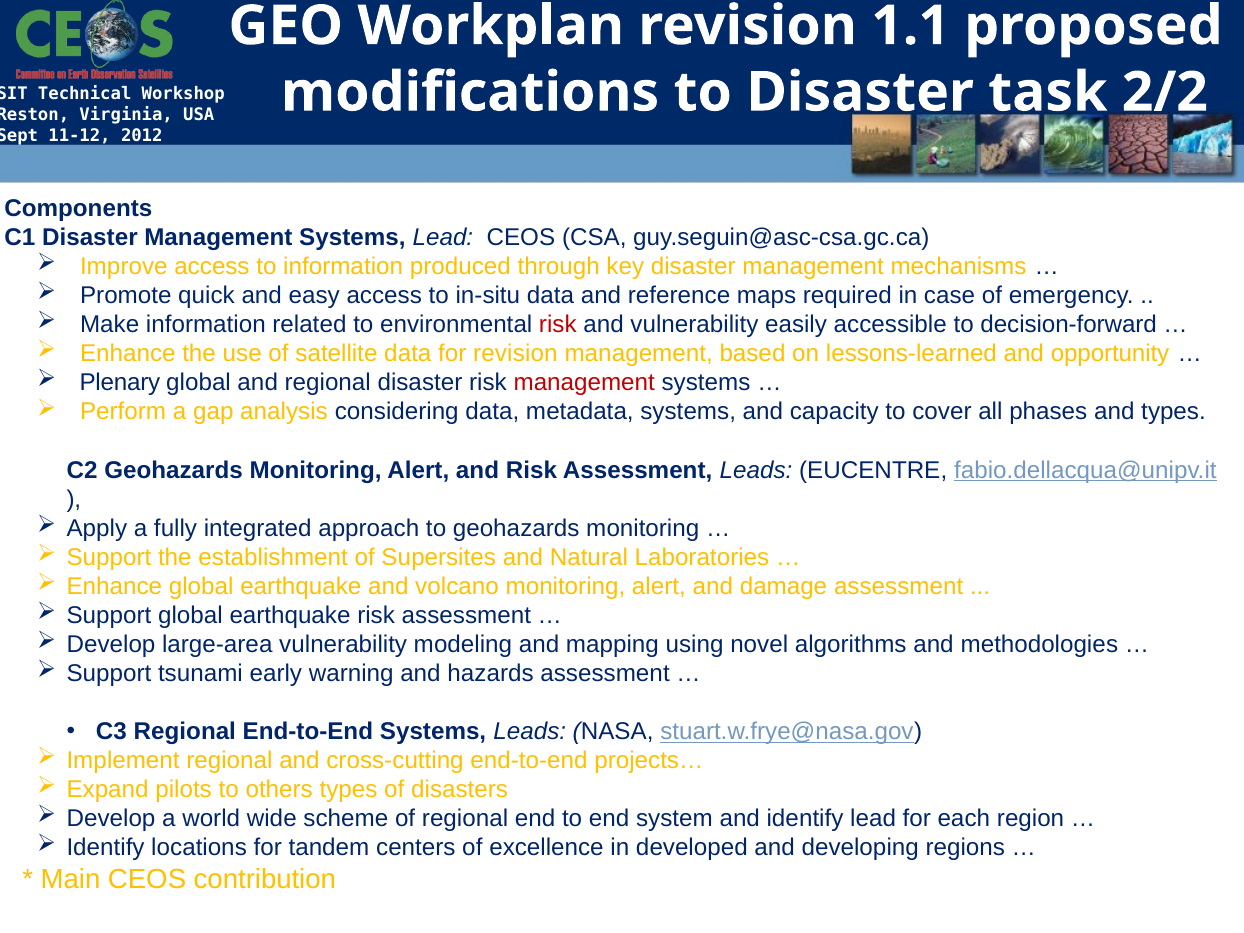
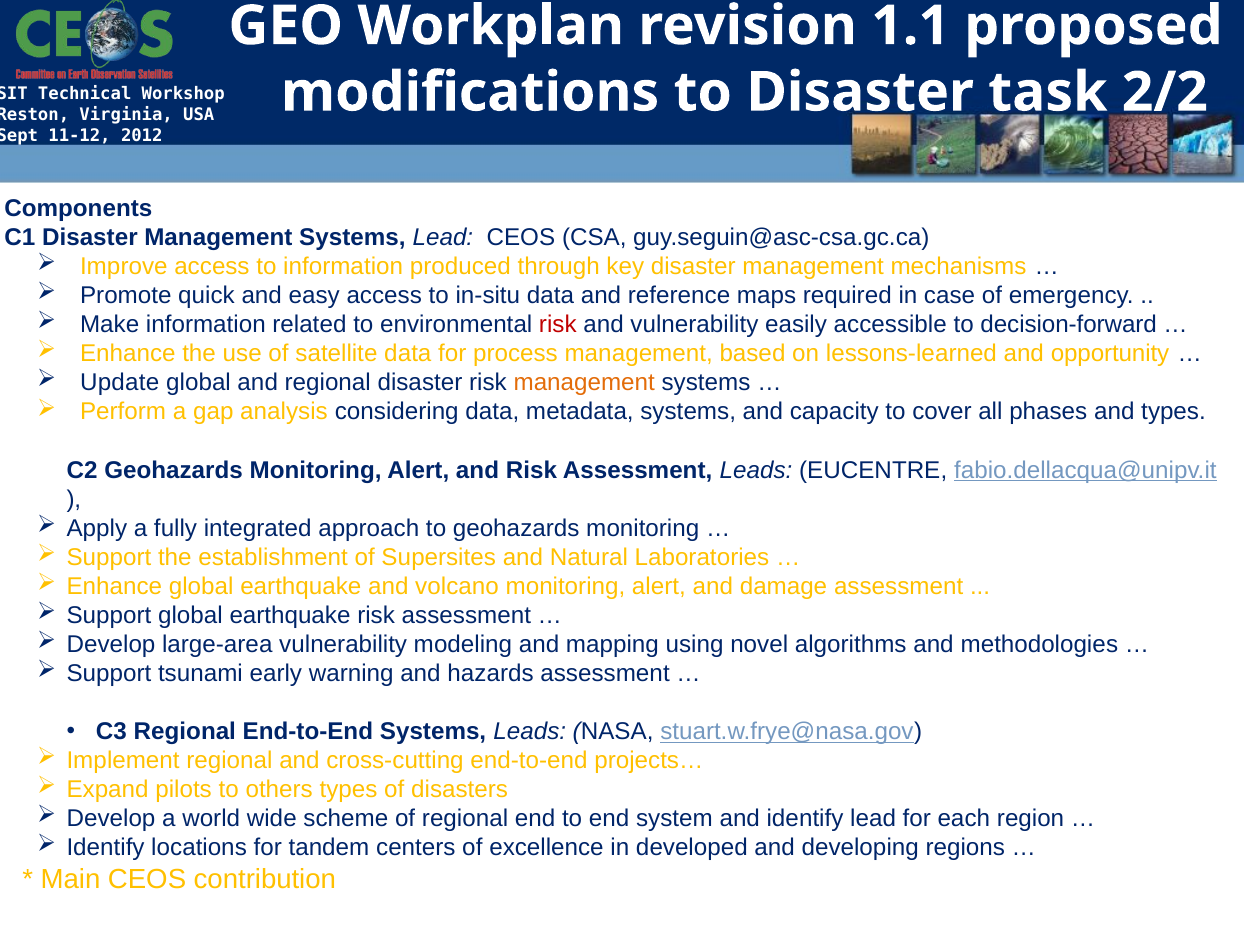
for revision: revision -> process
Plenary: Plenary -> Update
management at (584, 383) colour: red -> orange
